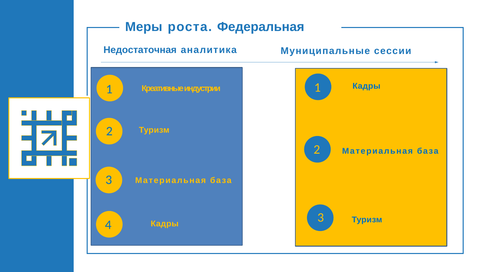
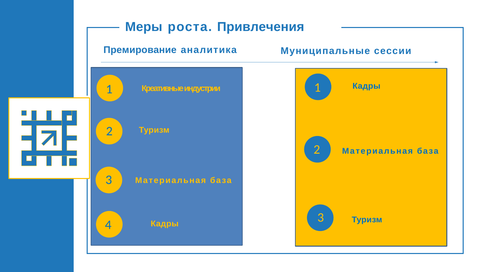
Федеральная: Федеральная -> Привлечения
Недостаточная: Недостаточная -> Премирование
